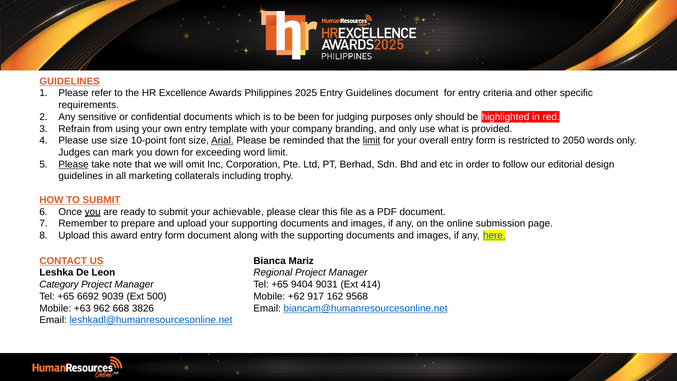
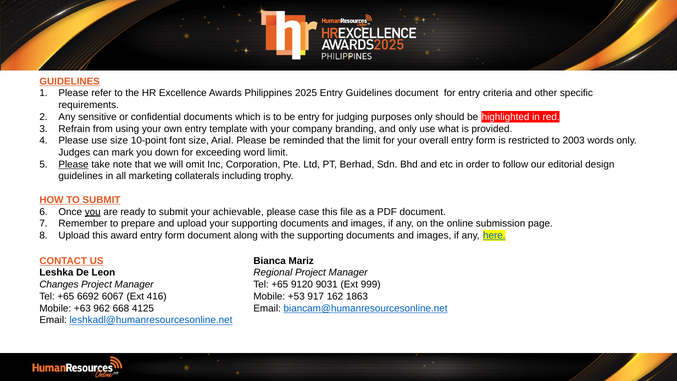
be been: been -> entry
Arial underline: present -> none
limit at (372, 141) underline: present -> none
2050: 2050 -> 2003
clear: clear -> case
Category: Category -> Changes
9404: 9404 -> 9120
414: 414 -> 999
9039: 9039 -> 6067
500: 500 -> 416
+62: +62 -> +53
9568: 9568 -> 1863
3826: 3826 -> 4125
